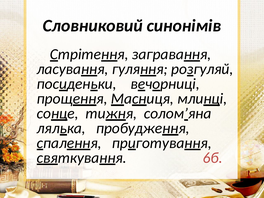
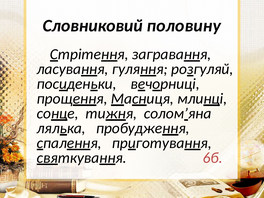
синонімів: синонімів -> половину
